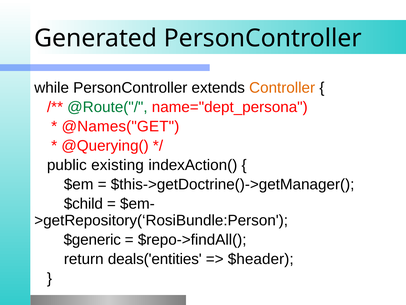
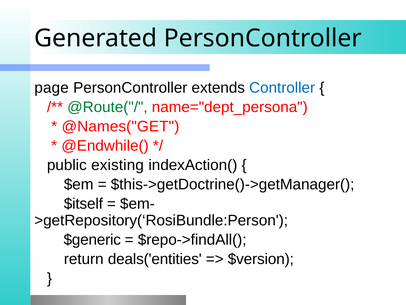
while: while -> page
Controller colour: orange -> blue
@Querying(: @Querying( -> @Endwhile(
$child: $child -> $itself
$header: $header -> $version
